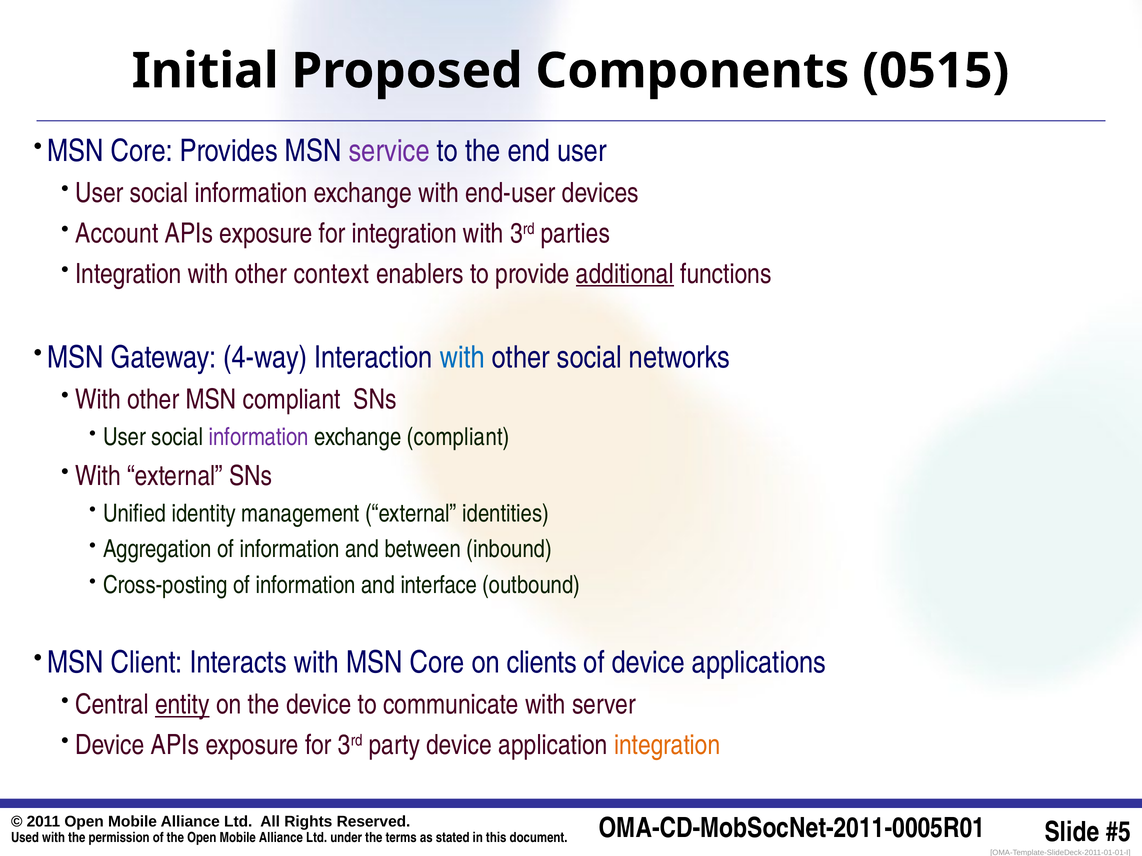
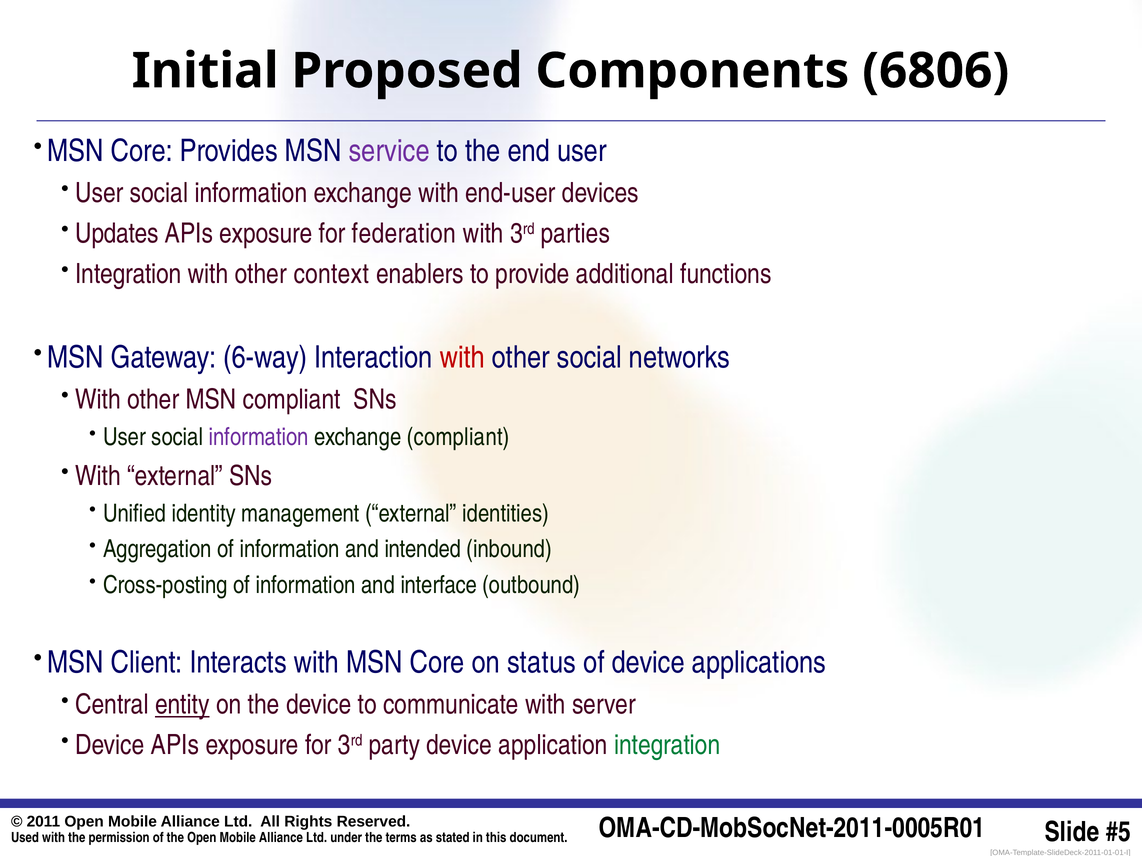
0515: 0515 -> 6806
Account: Account -> Updates
for integration: integration -> federation
additional underline: present -> none
4-way: 4-way -> 6-way
with at (462, 358) colour: blue -> red
between: between -> intended
clients: clients -> status
integration at (667, 746) colour: orange -> green
